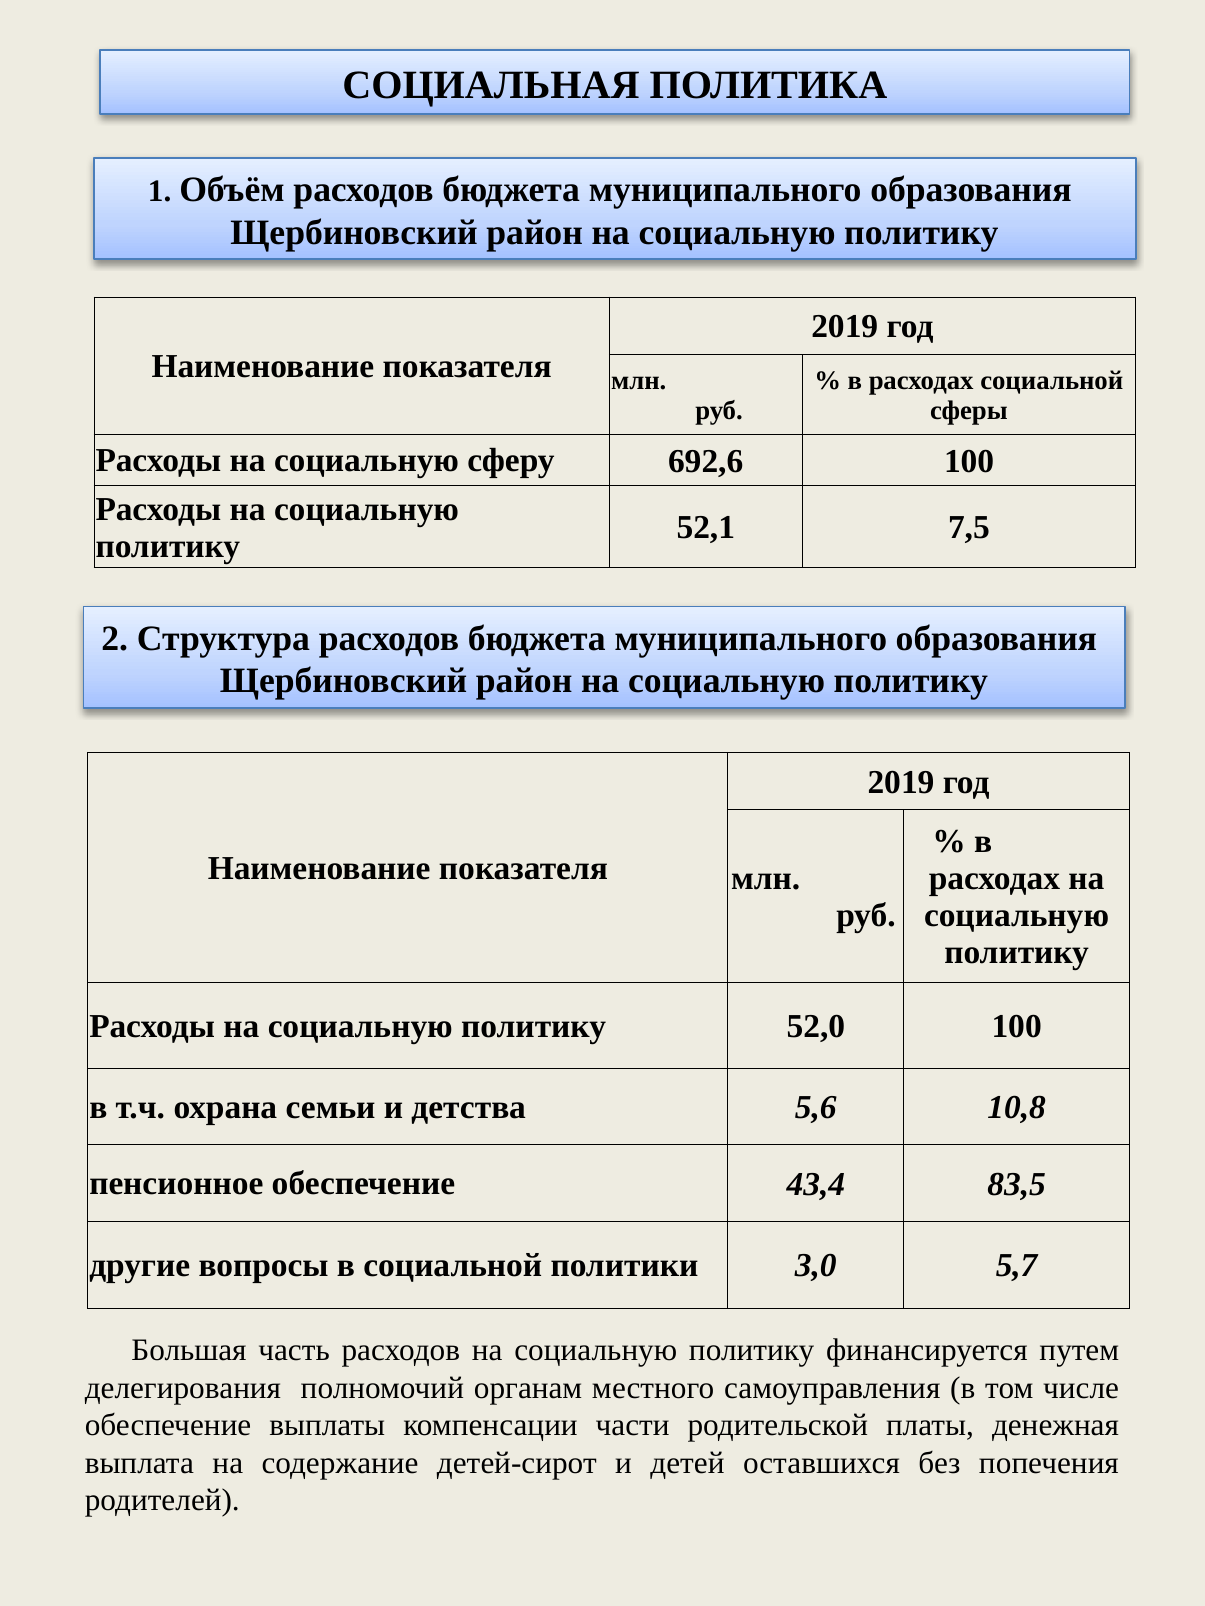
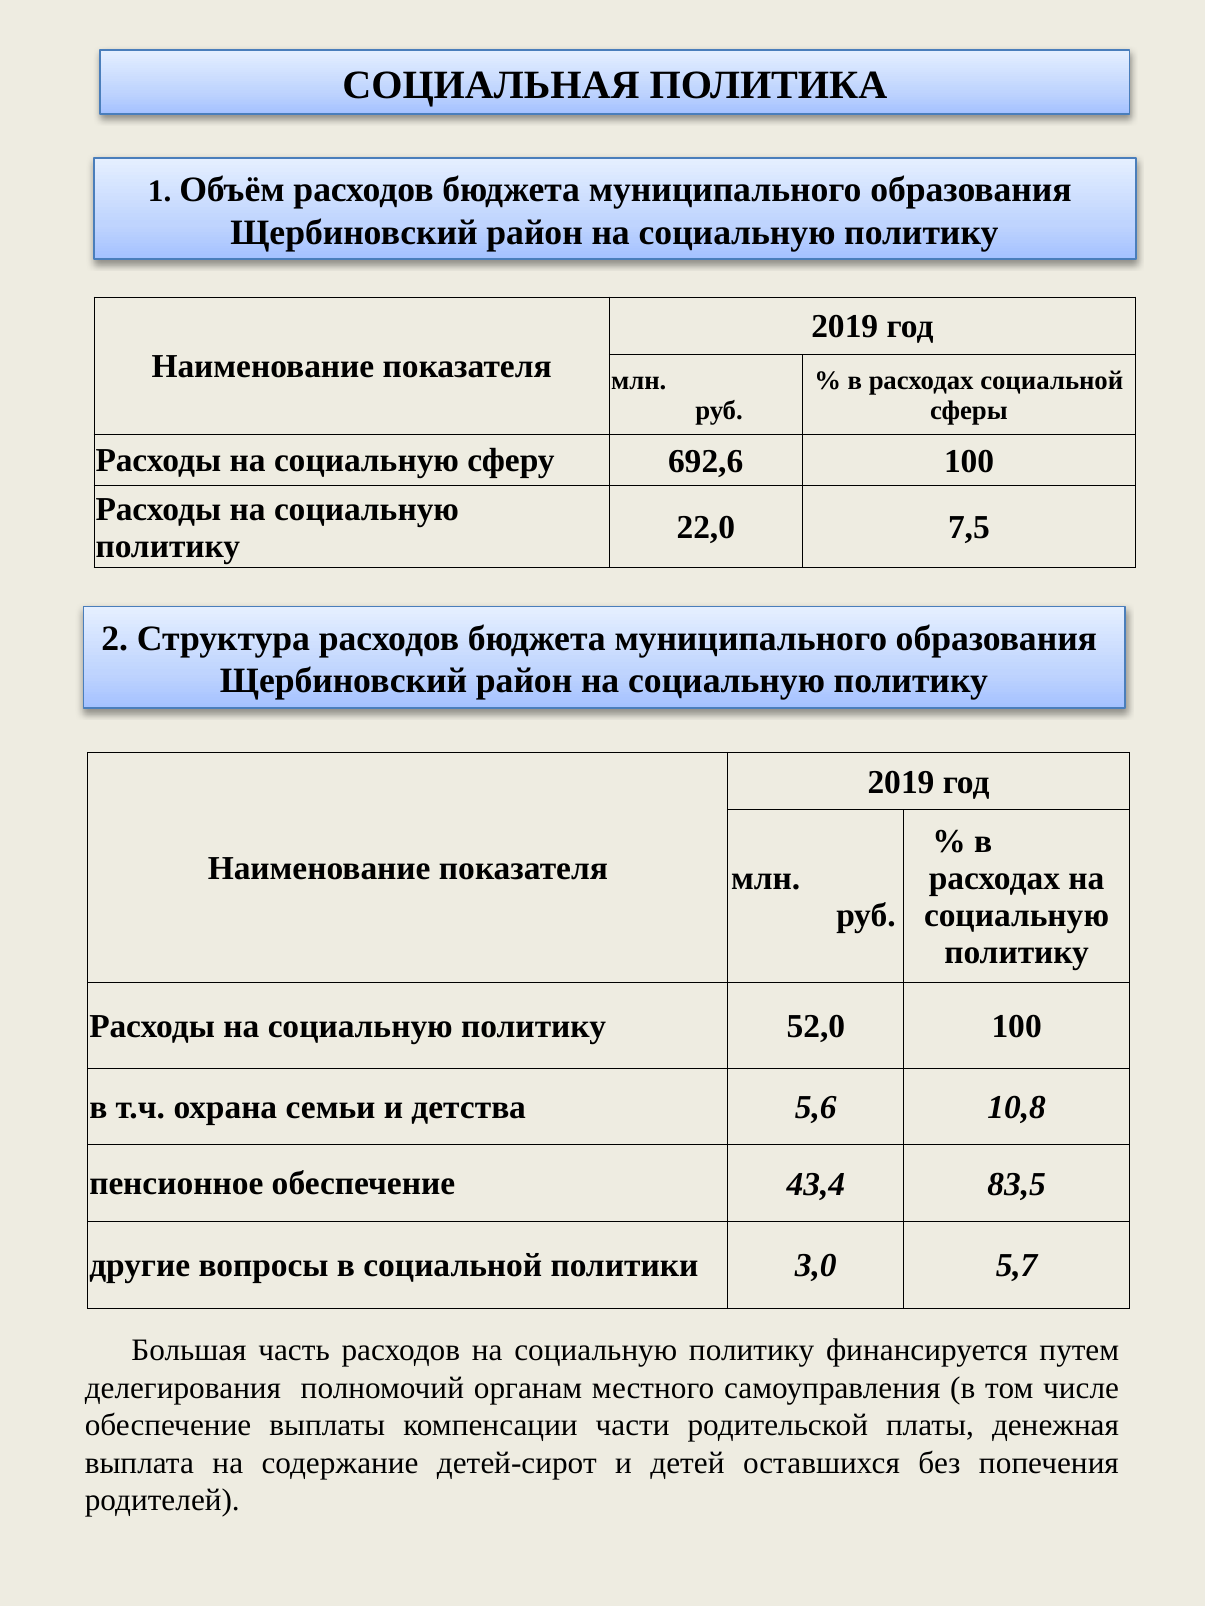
52,1: 52,1 -> 22,0
